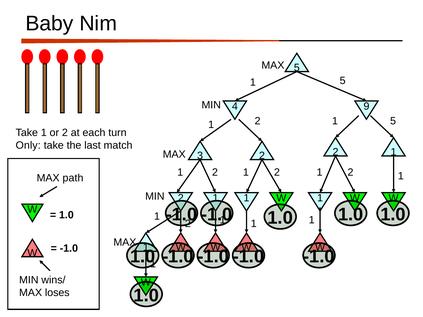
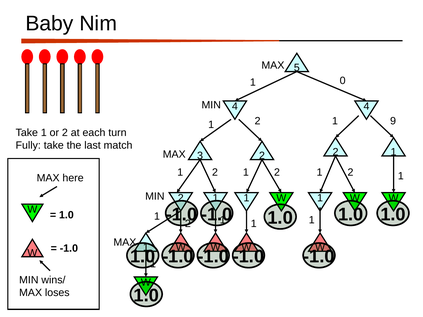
1 5: 5 -> 0
4 9: 9 -> 4
2 5: 5 -> 9
Only: Only -> Fully
path: path -> here
